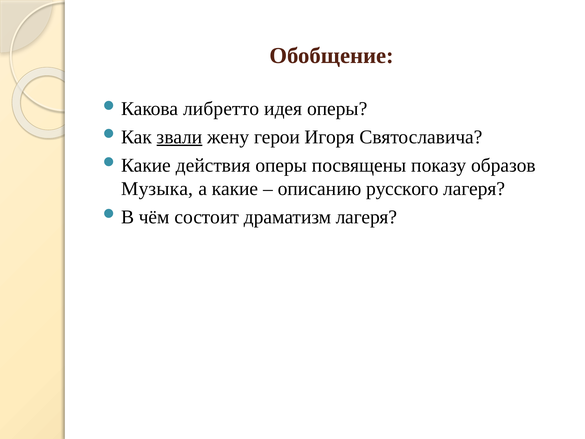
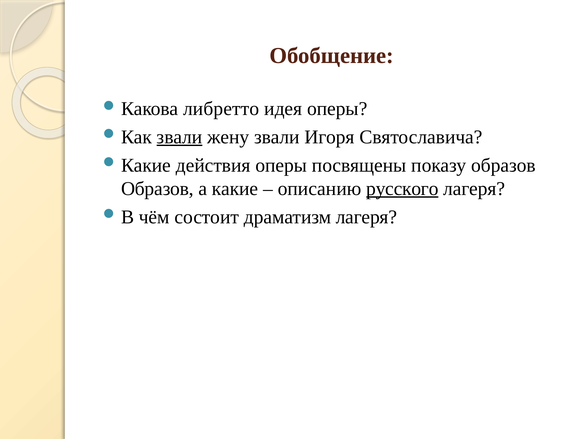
жену герои: герои -> звали
Музыка at (157, 189): Музыка -> Образов
русского underline: none -> present
